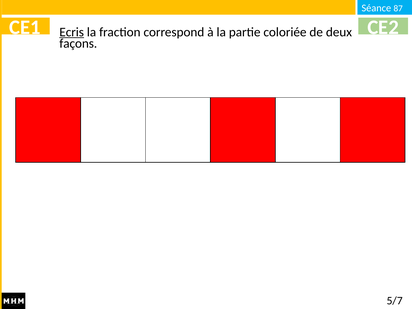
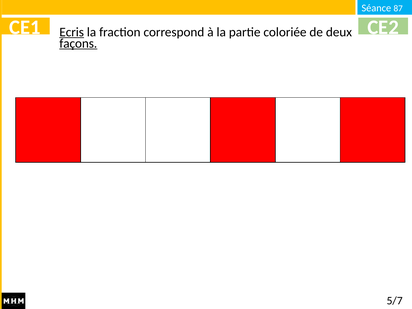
façons underline: none -> present
